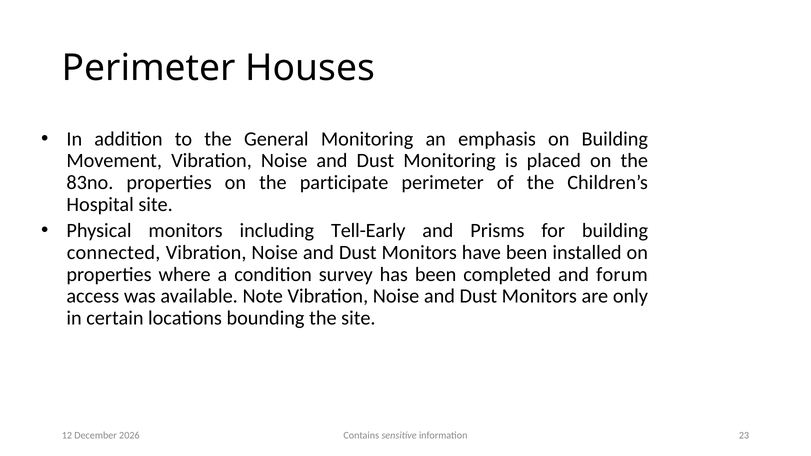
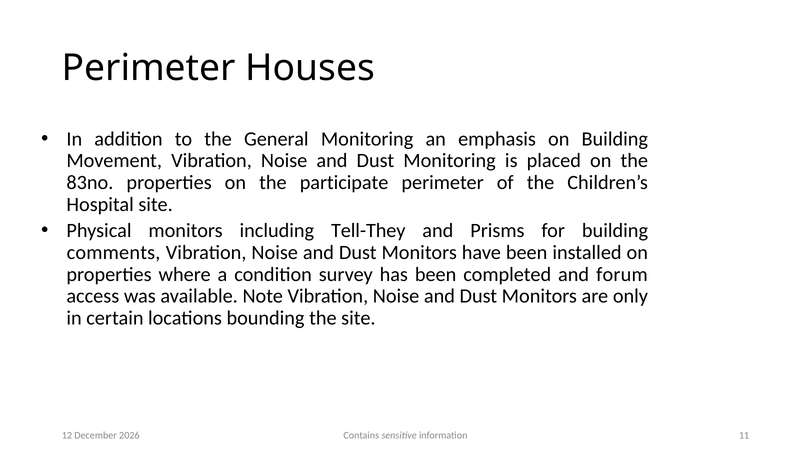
Tell-Early: Tell-Early -> Tell-They
connected: connected -> comments
23: 23 -> 11
